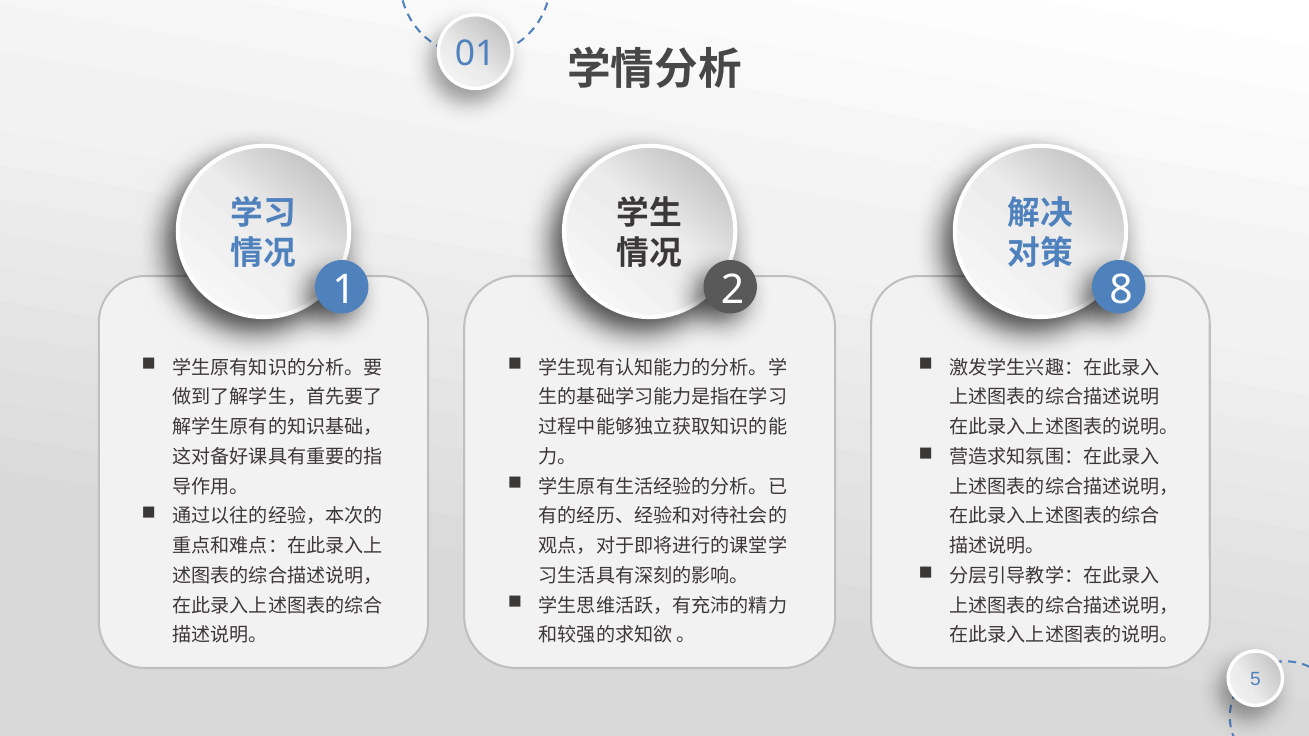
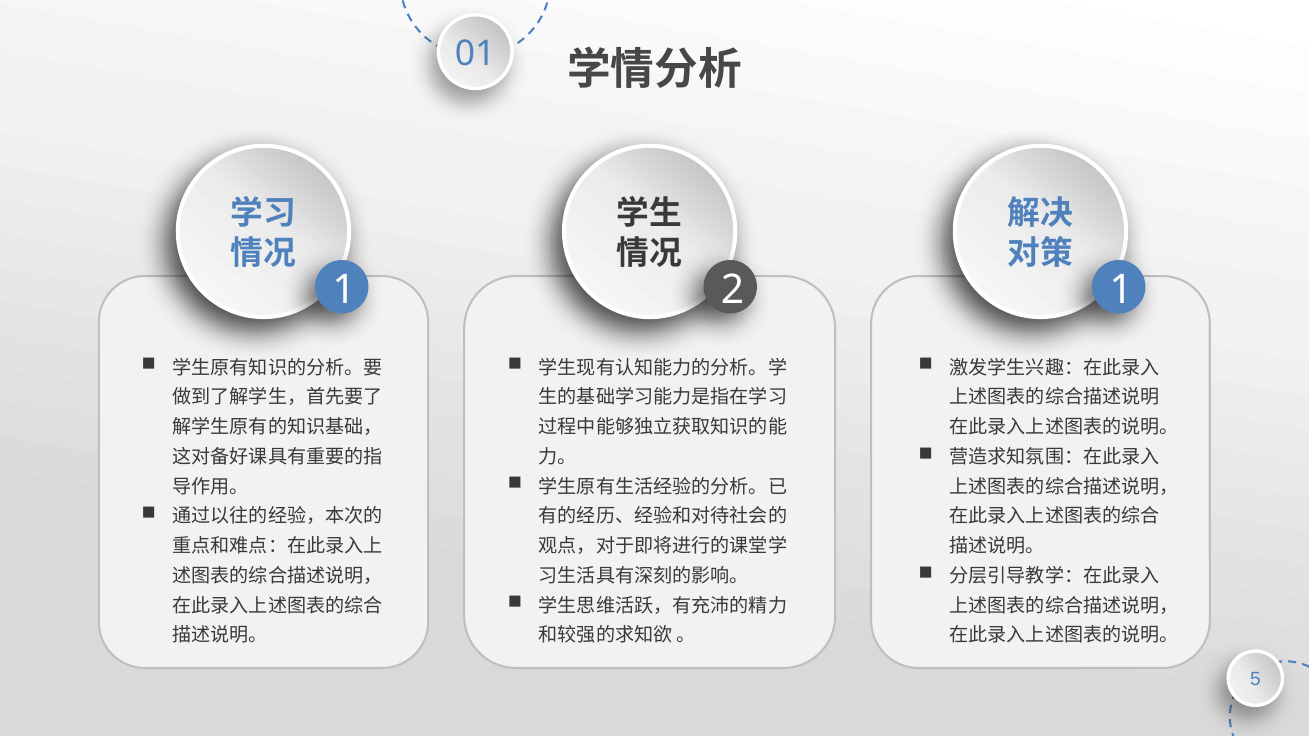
2 8: 8 -> 1
